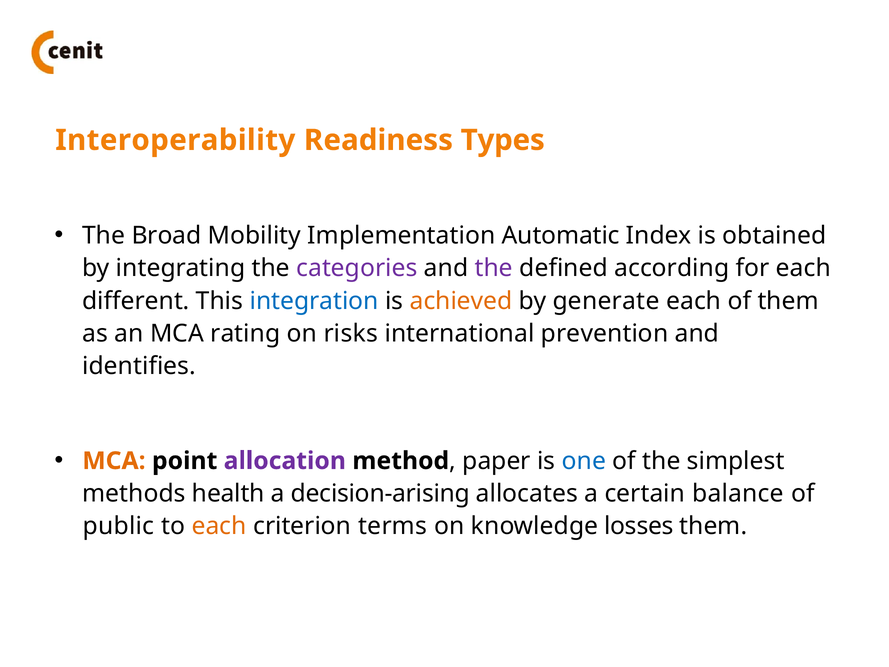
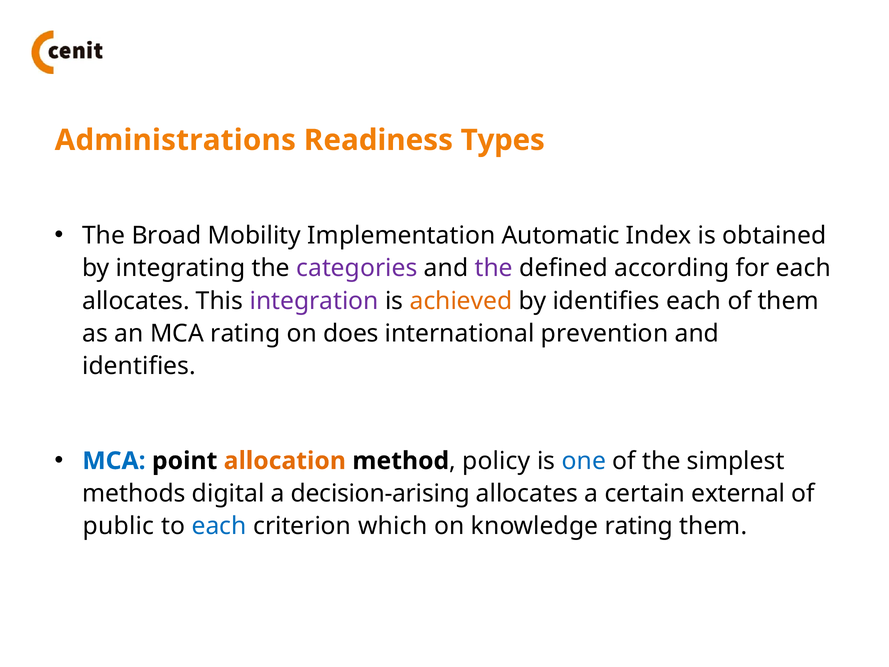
Interoperability: Interoperability -> Administrations
different at (136, 301): different -> allocates
integration colour: blue -> purple
by generate: generate -> identifies
risks: risks -> does
MCA at (114, 461) colour: orange -> blue
allocation colour: purple -> orange
paper: paper -> policy
health: health -> digital
balance: balance -> external
each at (219, 526) colour: orange -> blue
terms: terms -> which
knowledge losses: losses -> rating
